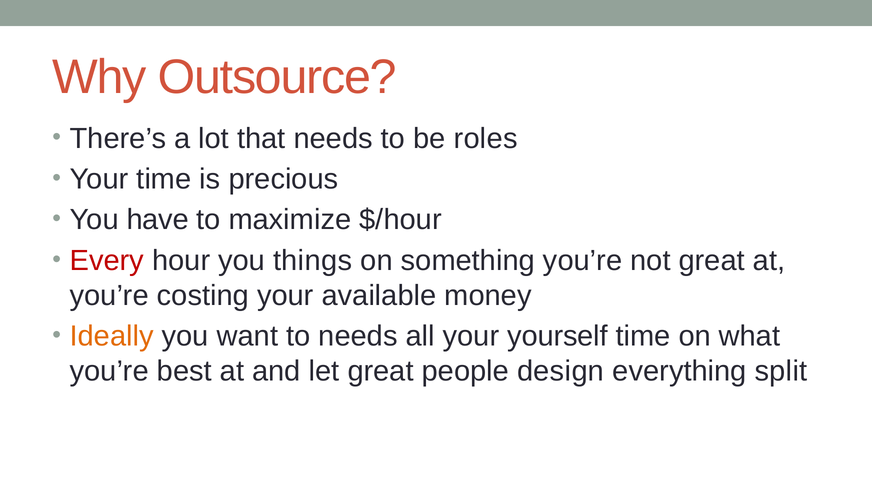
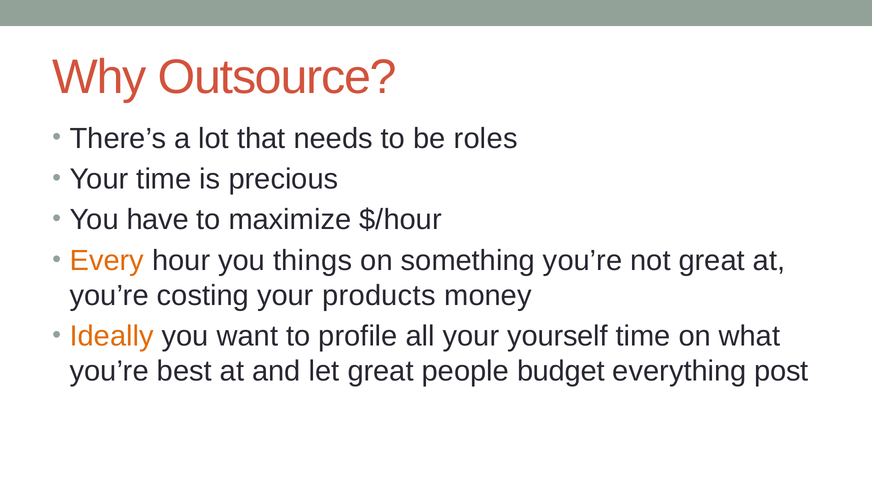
Every colour: red -> orange
available: available -> products
to needs: needs -> profile
design: design -> budget
split: split -> post
